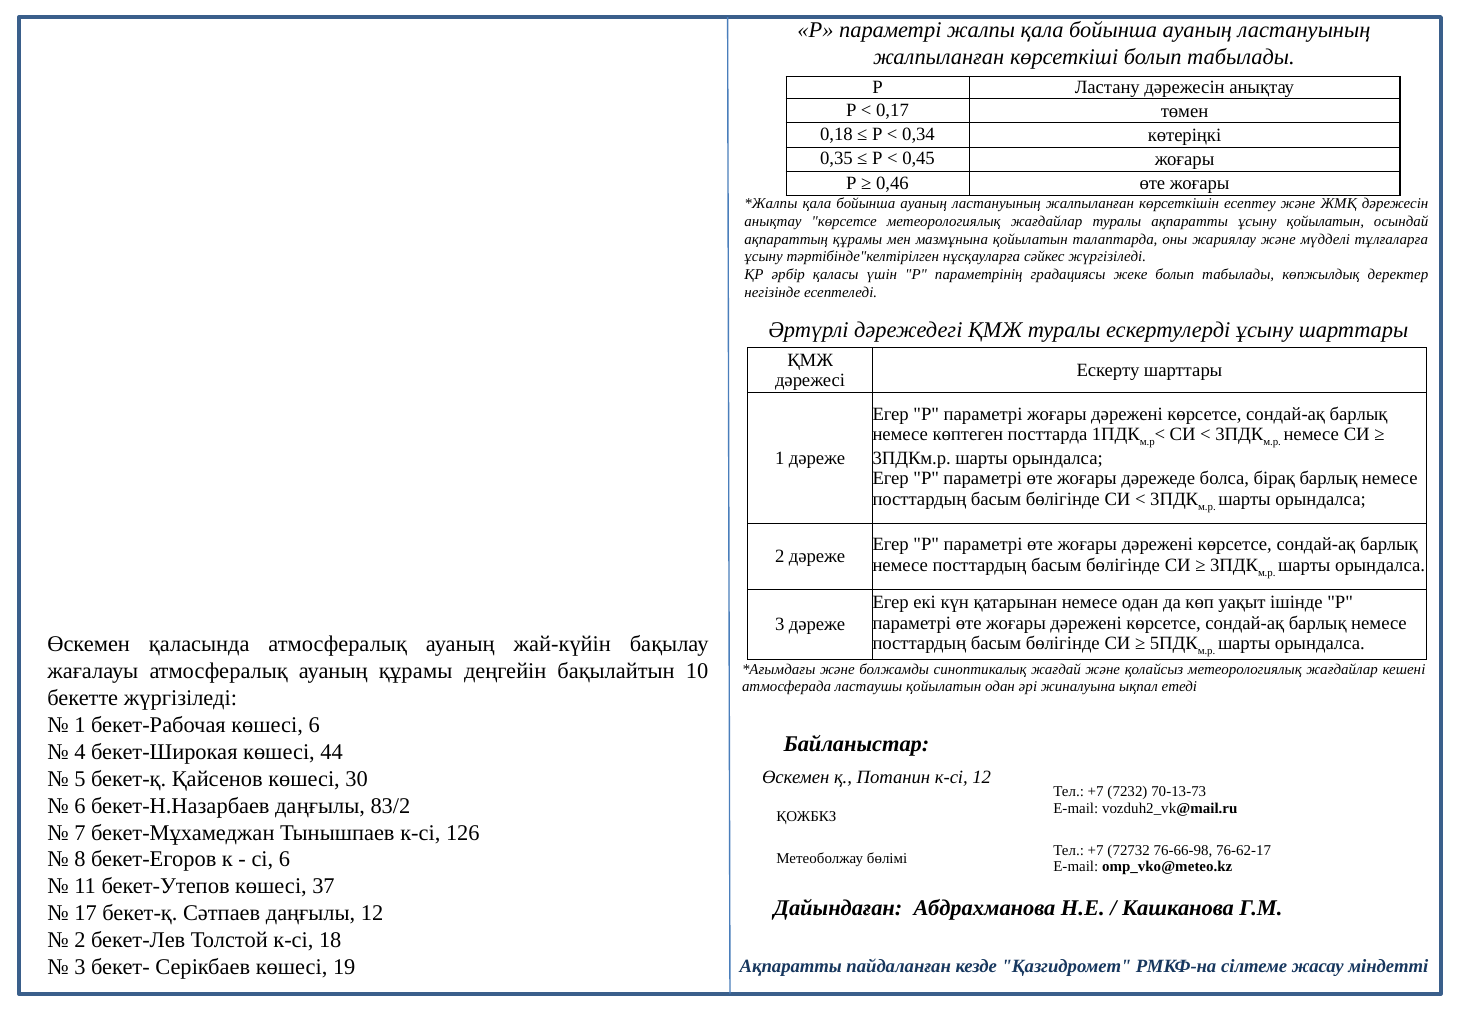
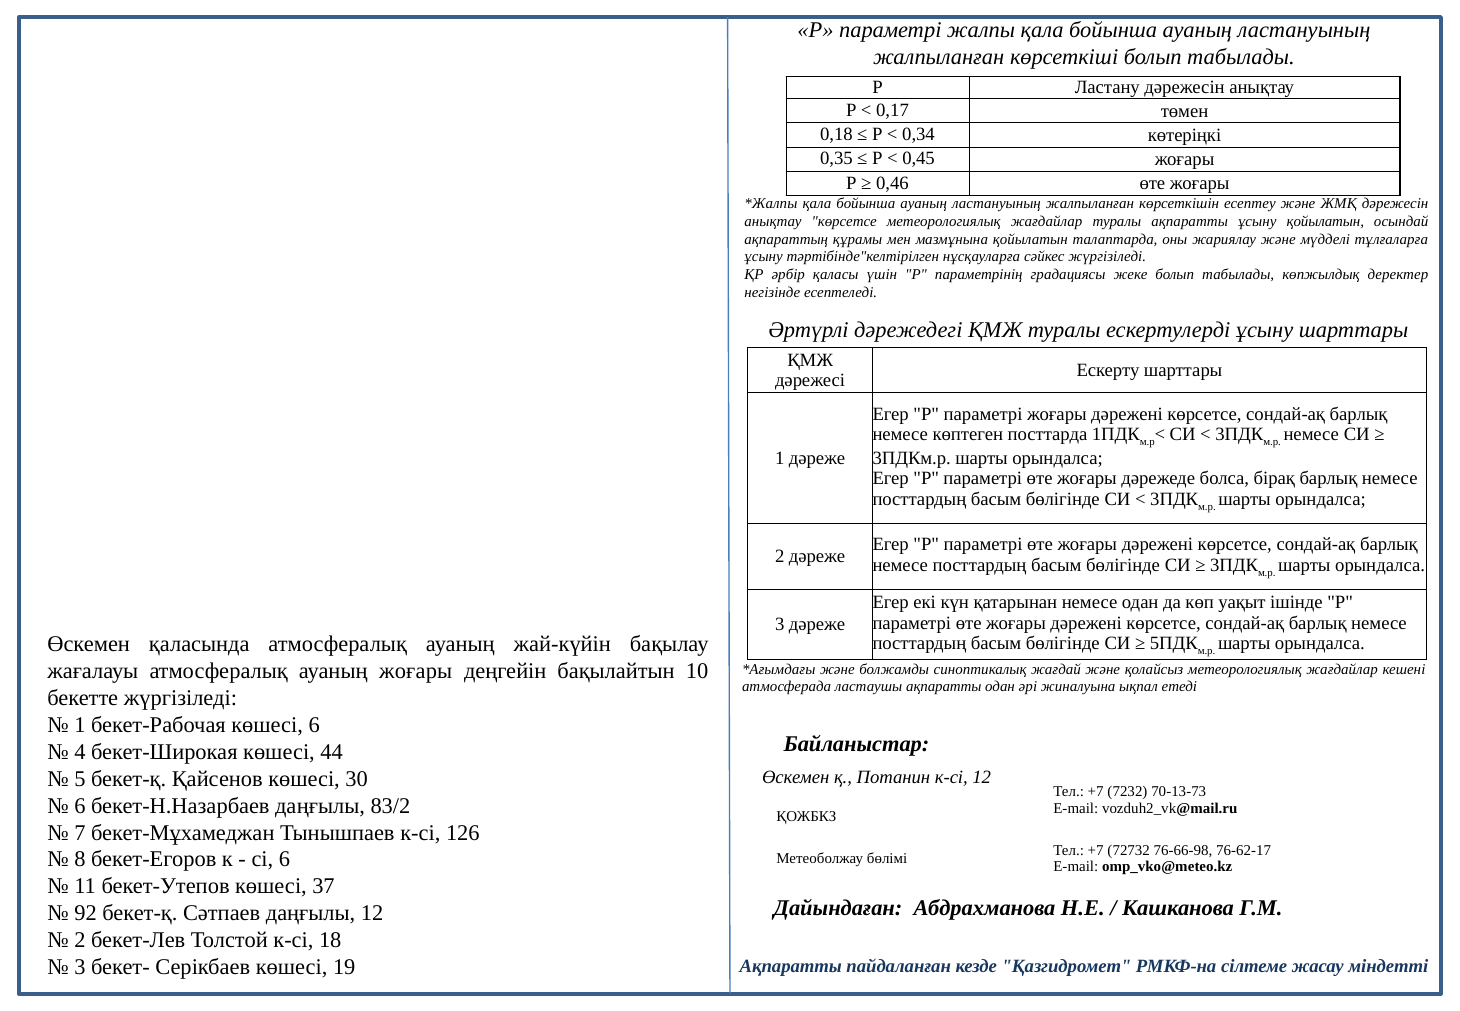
ауаның құрамы: құрамы -> жоғары
ластаушы қойылатын: қойылатын -> ақпаратты
17: 17 -> 92
